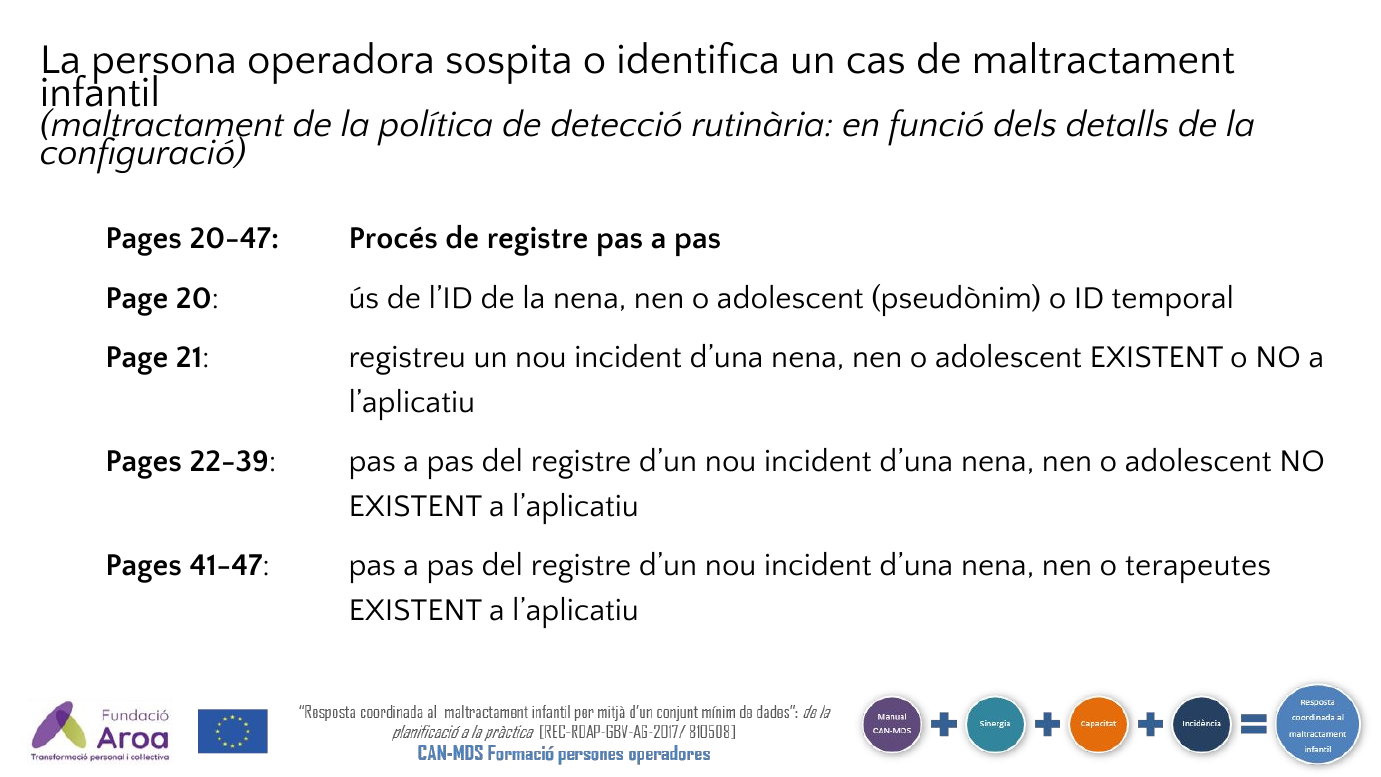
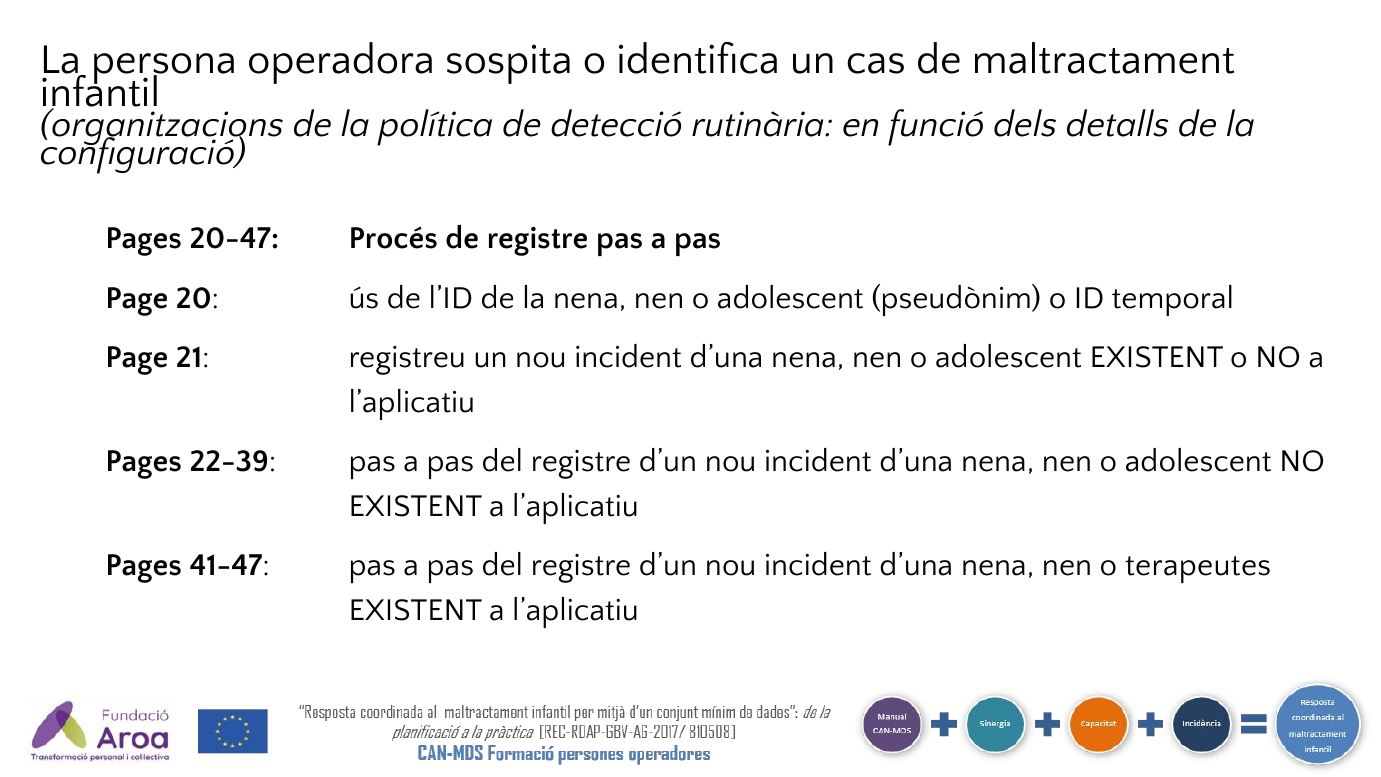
maltractament at (162, 124): maltractament -> organitzacions
